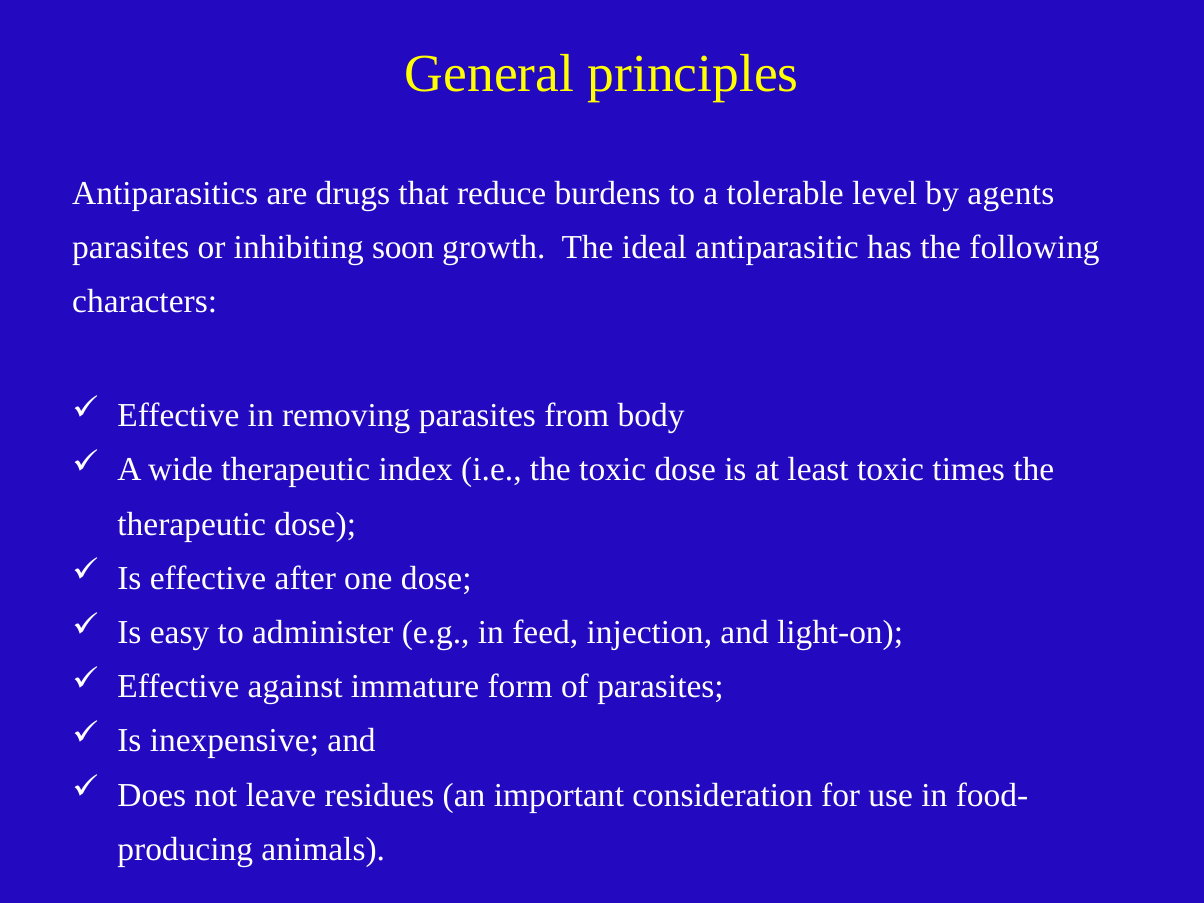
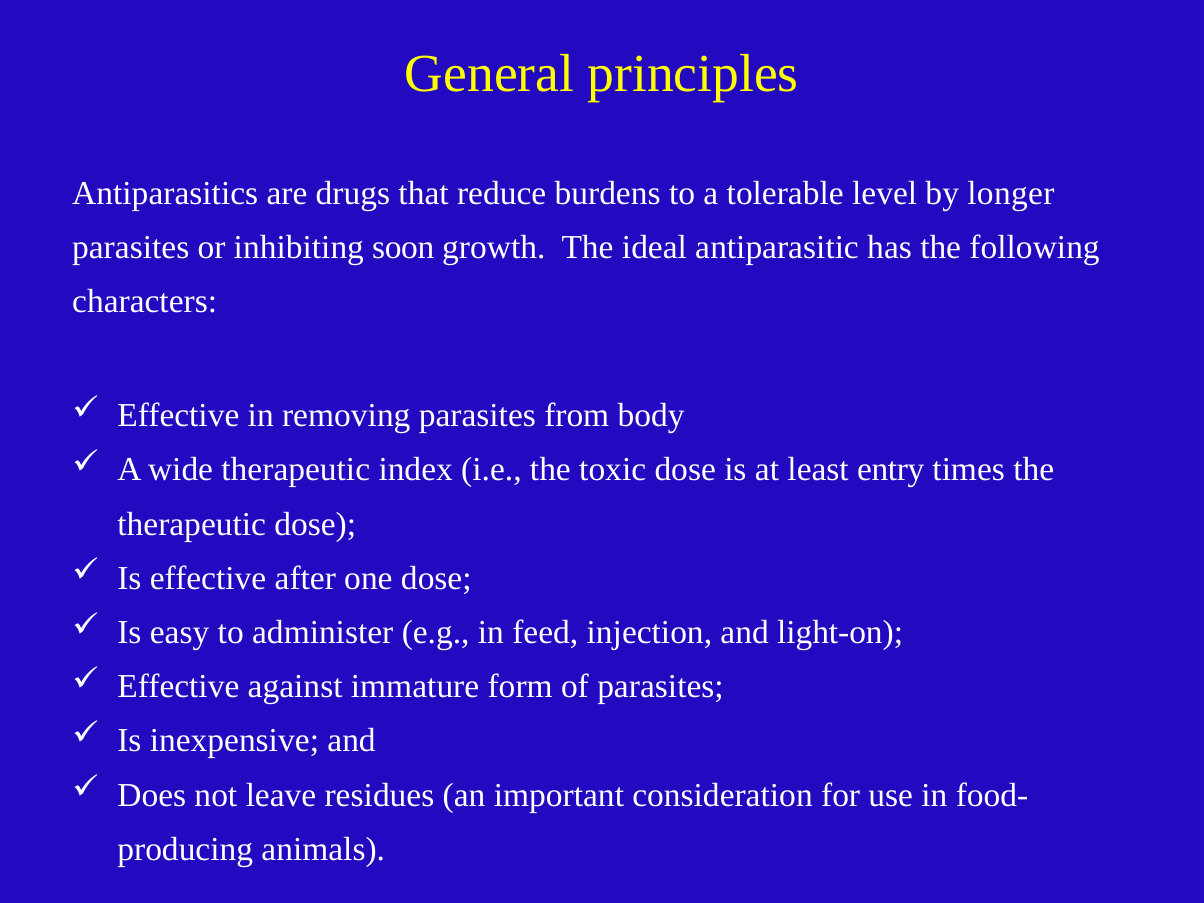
agents: agents -> longer
least toxic: toxic -> entry
